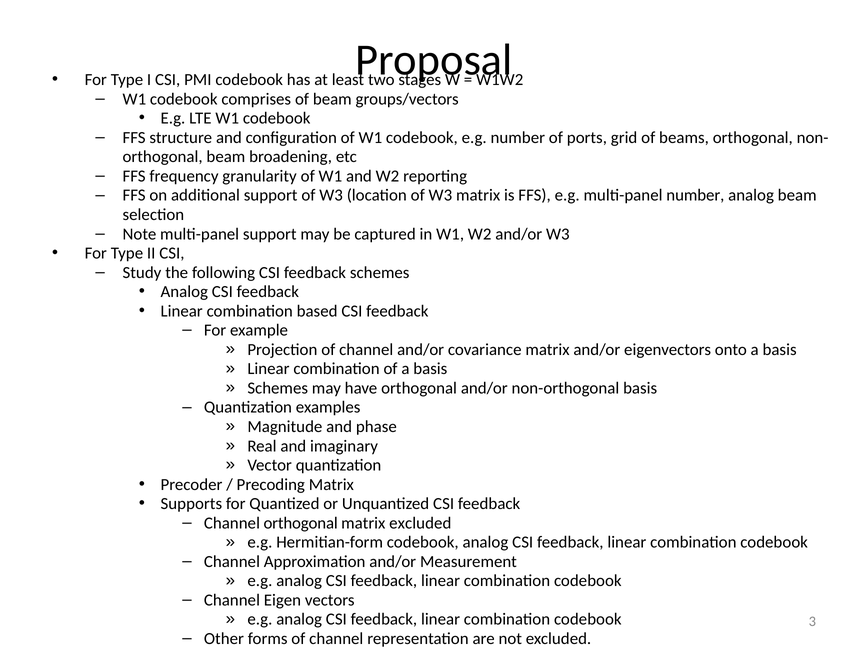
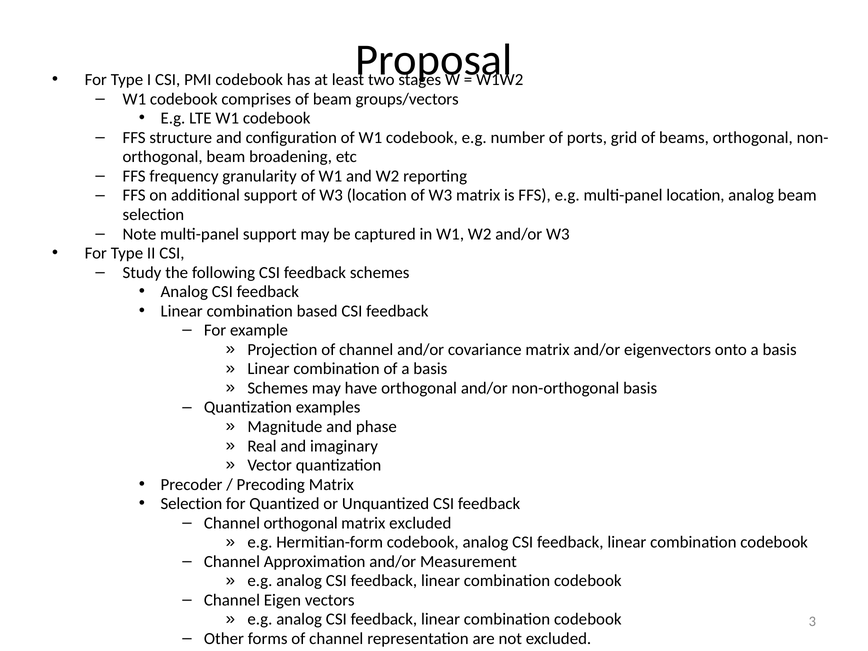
multi-panel number: number -> location
Supports at (191, 504): Supports -> Selection
